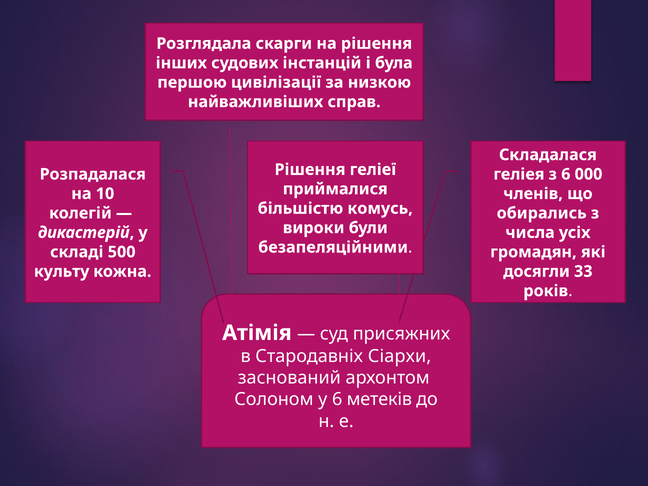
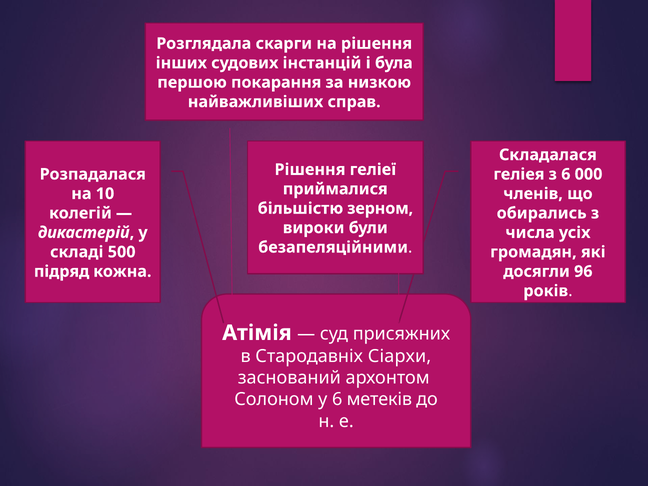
цивілізації: цивілізації -> покарання
комусь: комусь -> зерном
культу: культу -> підряд
33: 33 -> 96
